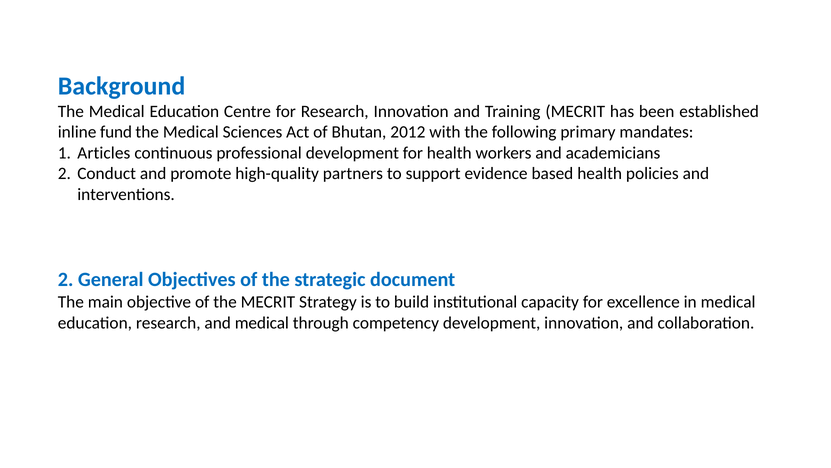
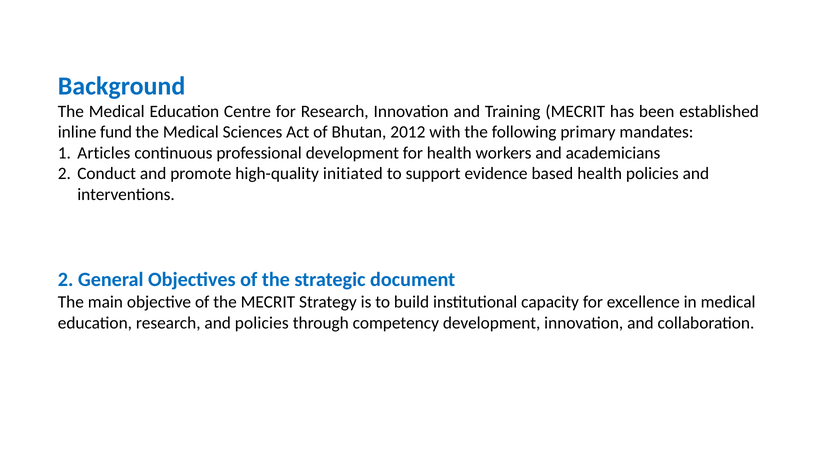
partners: partners -> initiated
and medical: medical -> policies
